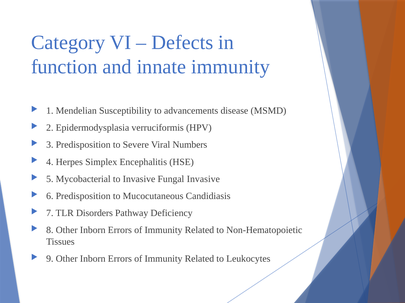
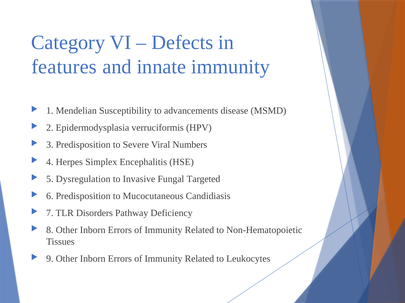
function: function -> features
Mycobacterial: Mycobacterial -> Dysregulation
Fungal Invasive: Invasive -> Targeted
